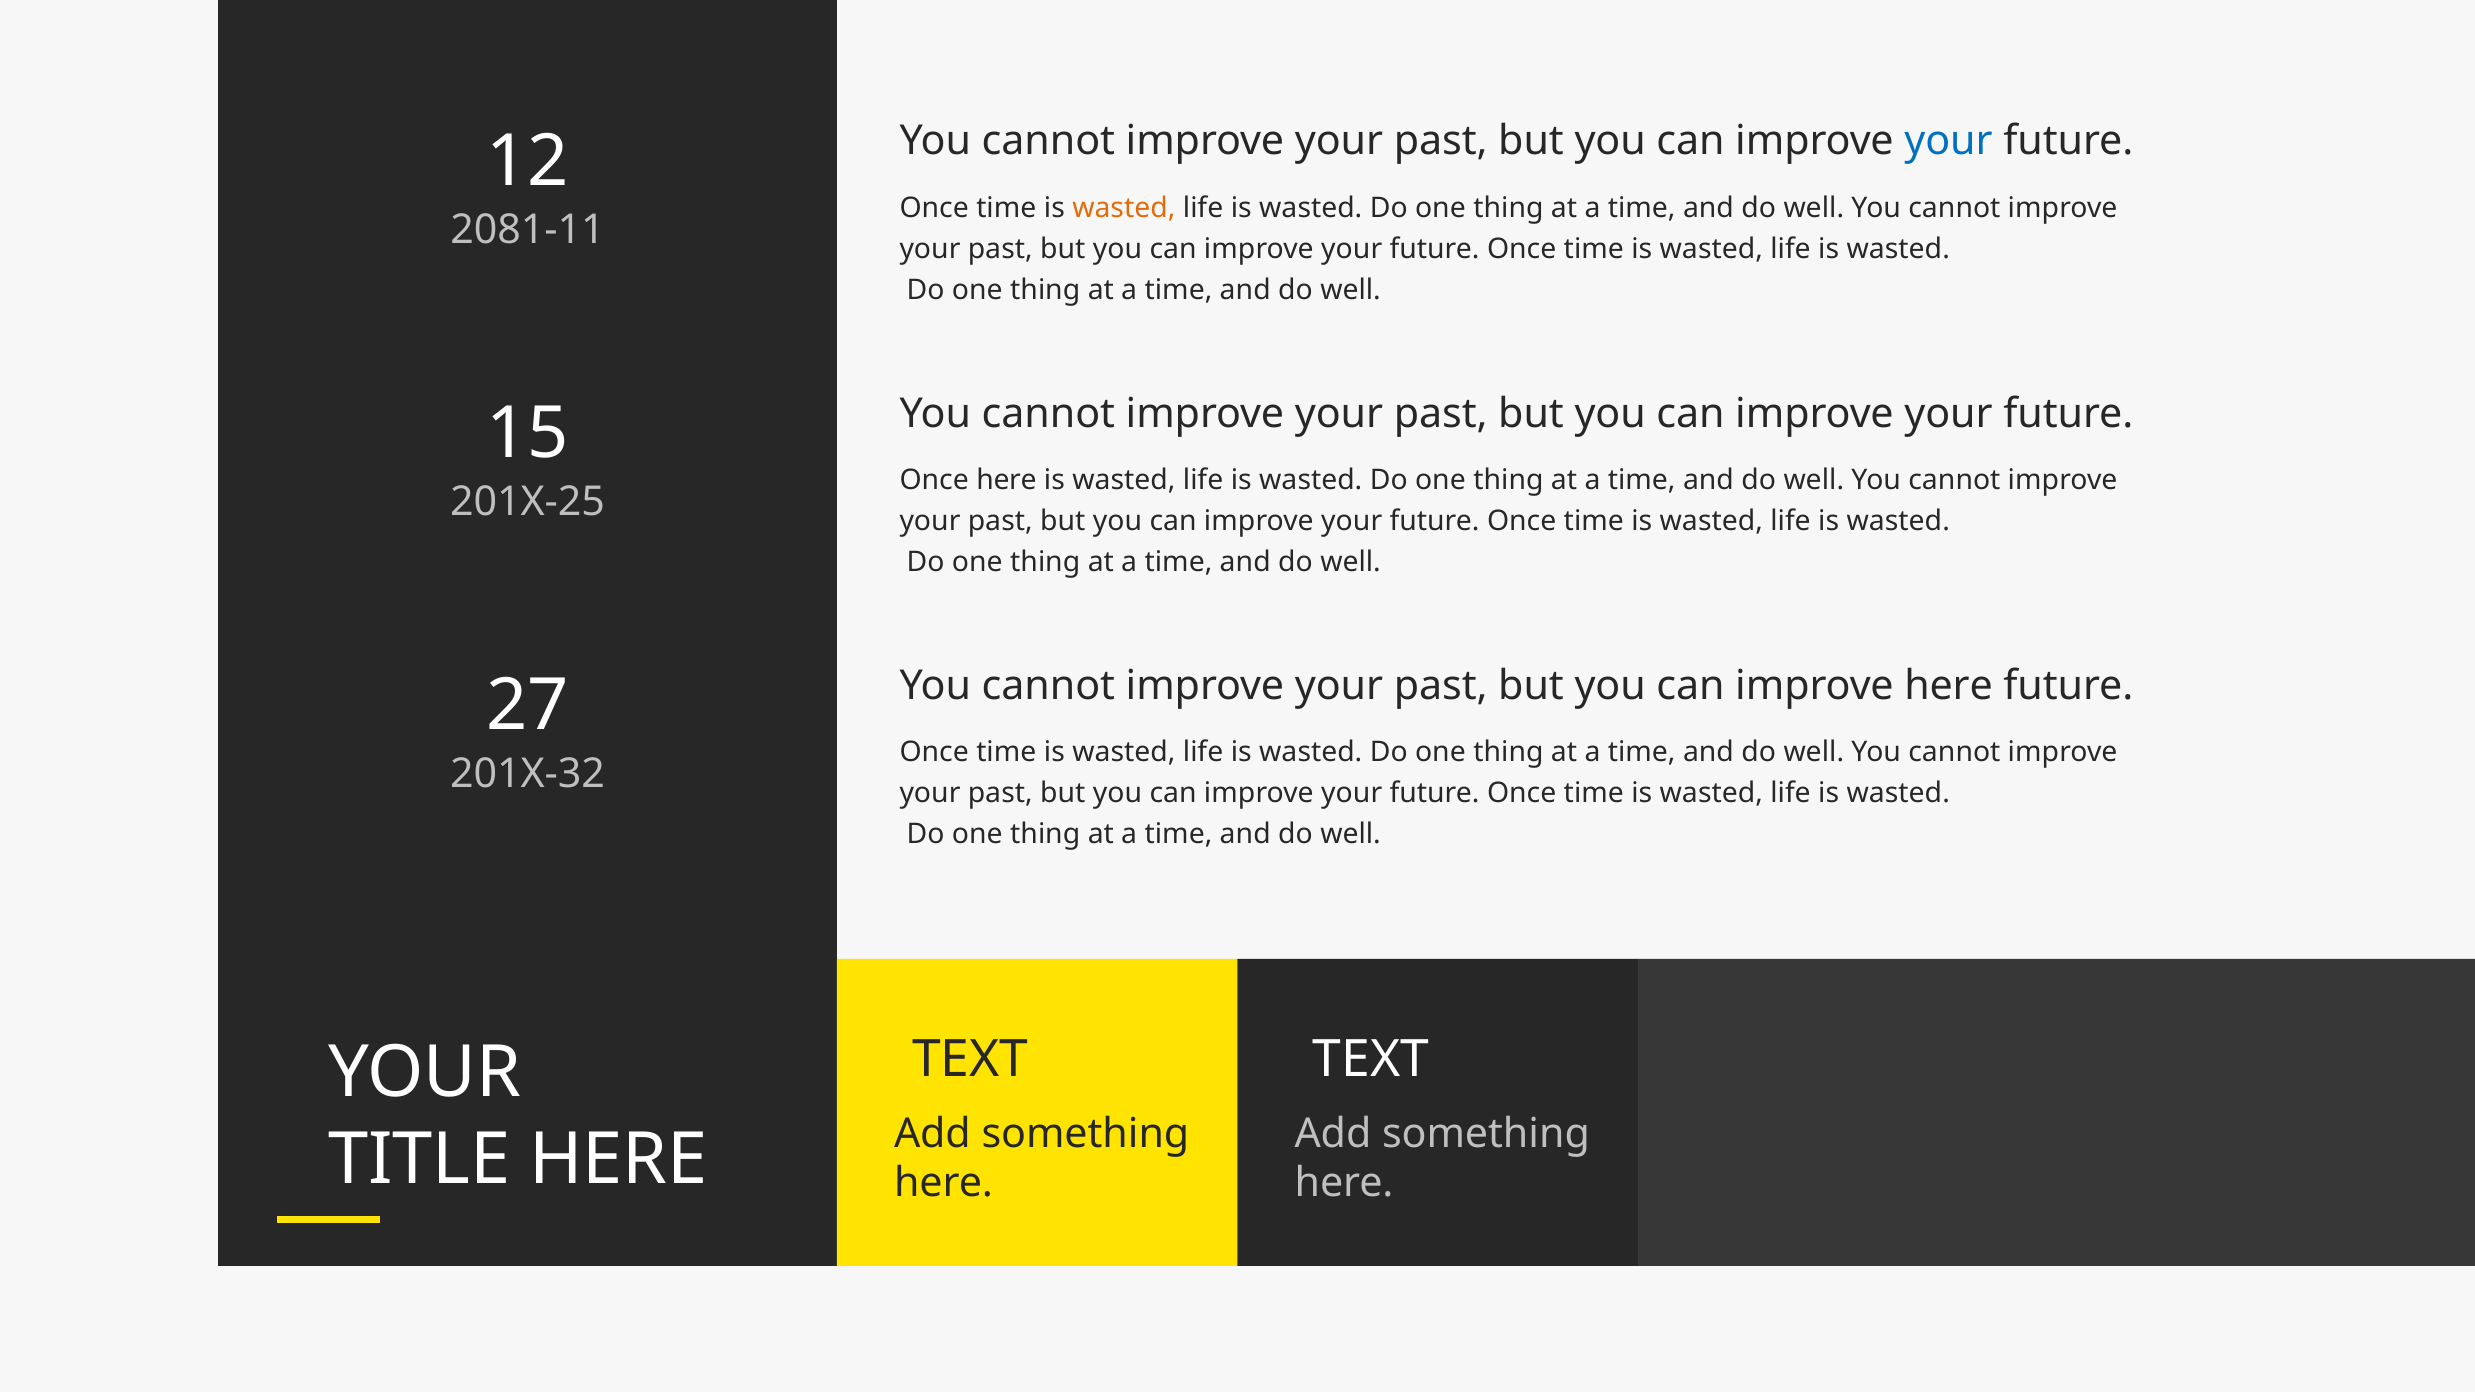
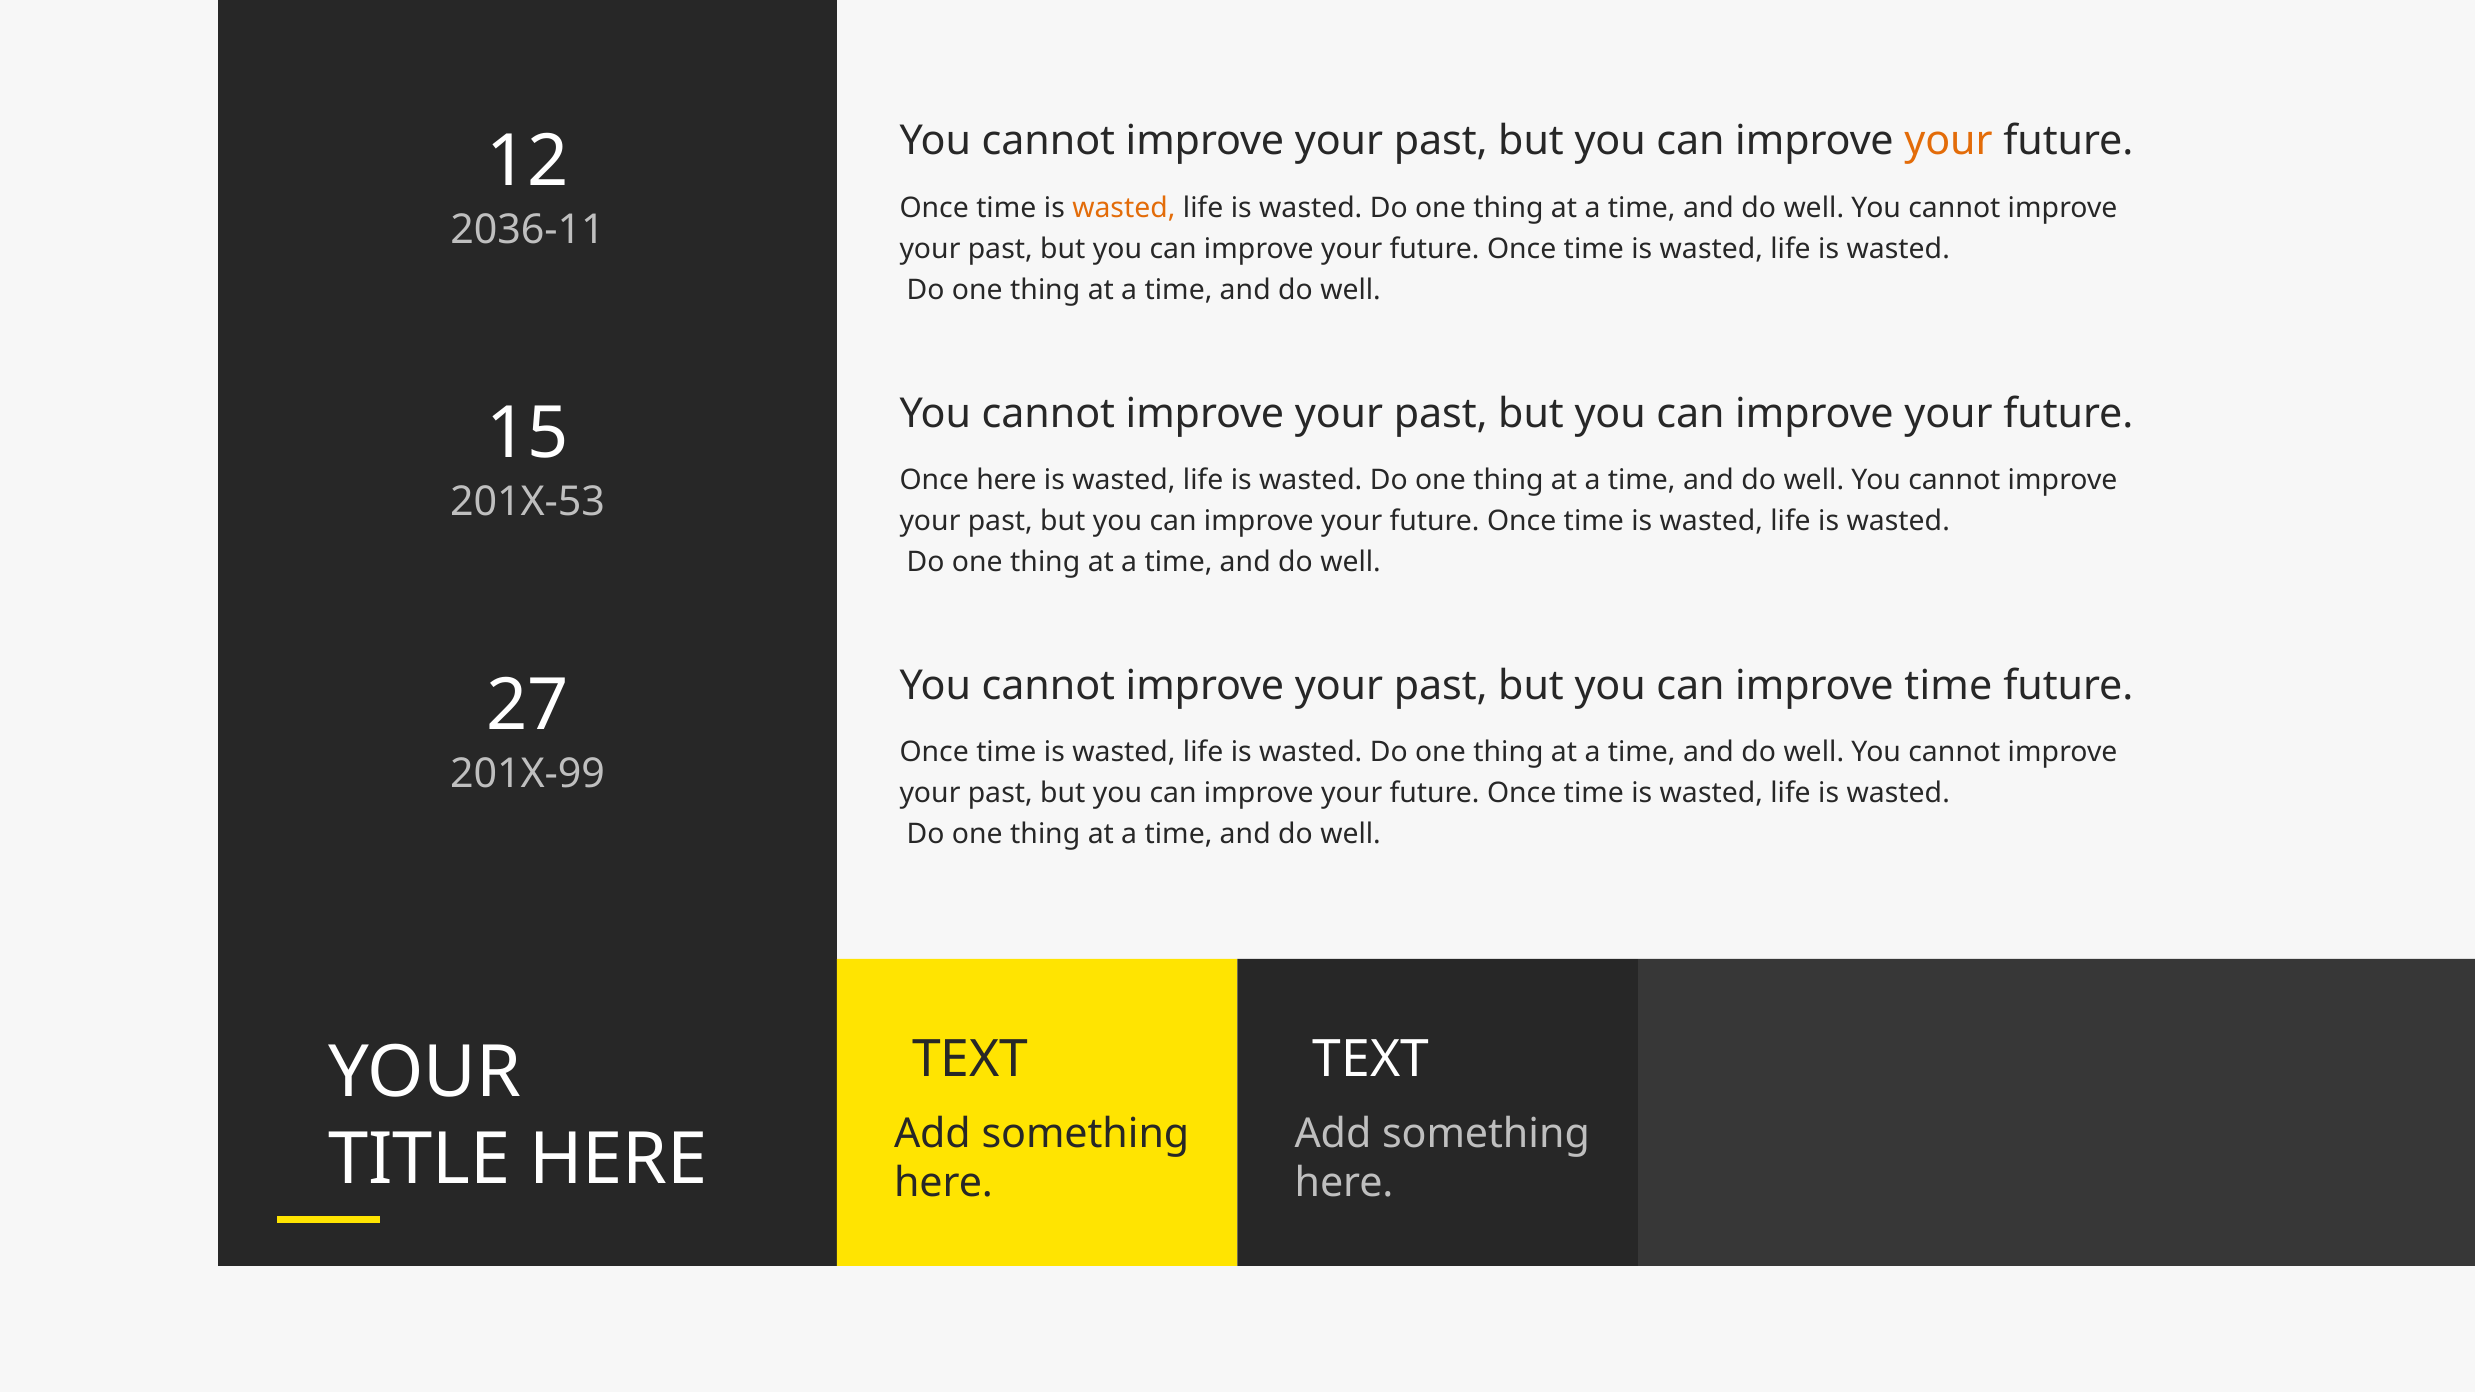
your at (1949, 141) colour: blue -> orange
2081-11: 2081-11 -> 2036-11
201X-25: 201X-25 -> 201X-53
improve here: here -> time
201X-32: 201X-32 -> 201X-99
